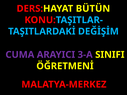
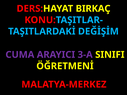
BÜTÜN: BÜTÜN -> BIRKAÇ
